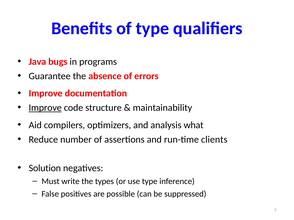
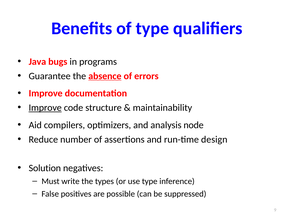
absence underline: none -> present
what: what -> node
clients: clients -> design
